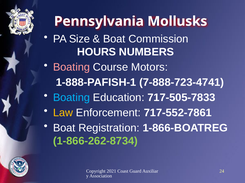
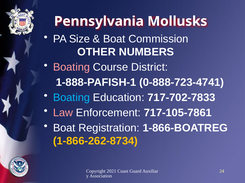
HOURS: HOURS -> OTHER
Motors: Motors -> District
7-888-723-4741: 7-888-723-4741 -> 0-888-723-4741
717-505-7833: 717-505-7833 -> 717-702-7833
Law colour: yellow -> pink
717-552-7861: 717-552-7861 -> 717-105-7861
1-866-262-8734 colour: light green -> yellow
